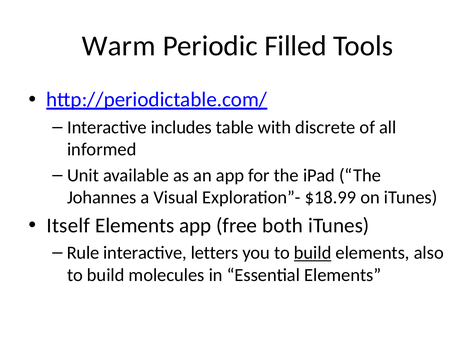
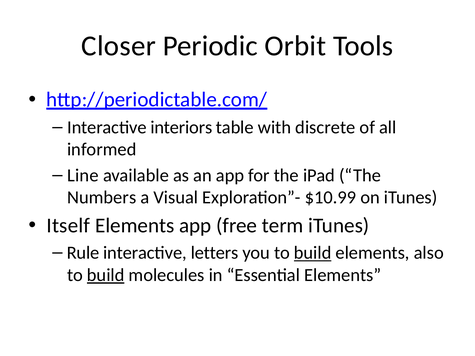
Warm: Warm -> Closer
Filled: Filled -> Orbit
includes: includes -> interiors
Unit: Unit -> Line
Johannes: Johannes -> Numbers
$18.99: $18.99 -> $10.99
both: both -> term
build at (106, 275) underline: none -> present
